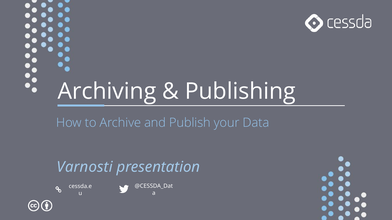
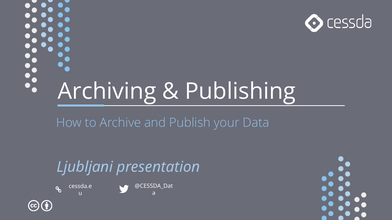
Varnosti: Varnosti -> Ljubljani
